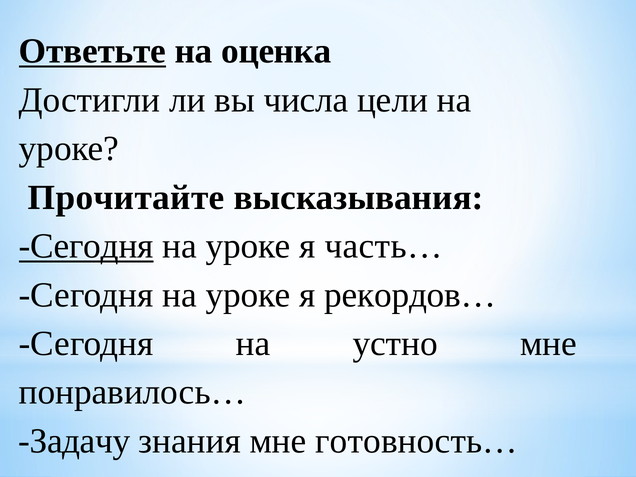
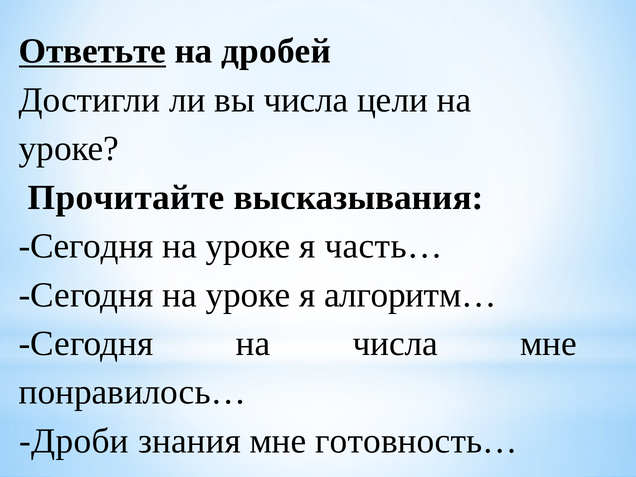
оценка: оценка -> дробей
Сегодня at (86, 246) underline: present -> none
рекордов…: рекордов… -> алгоритм…
на устно: устно -> числа
Задачу: Задачу -> Дроби
